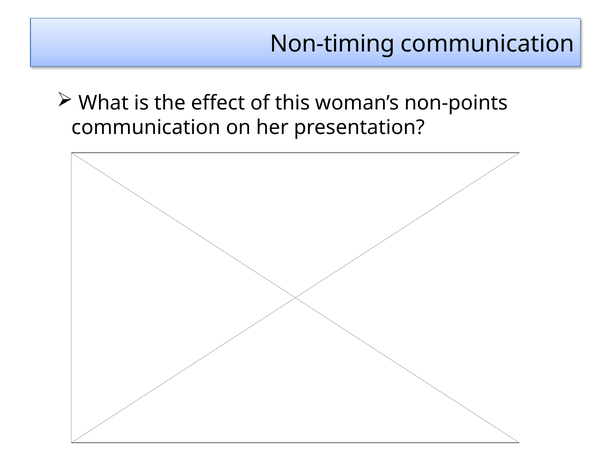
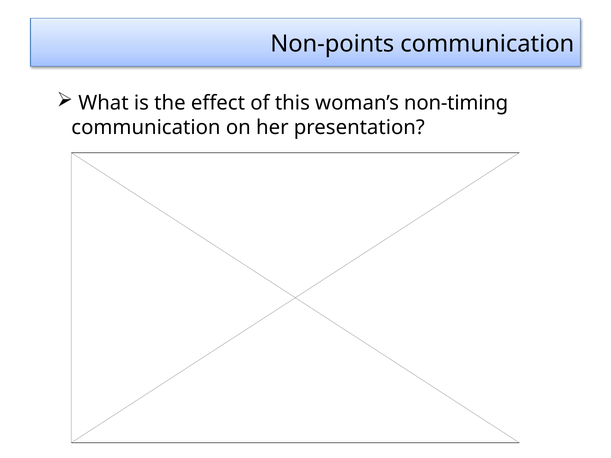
Non-timing: Non-timing -> Non-points
non-points: non-points -> non-timing
